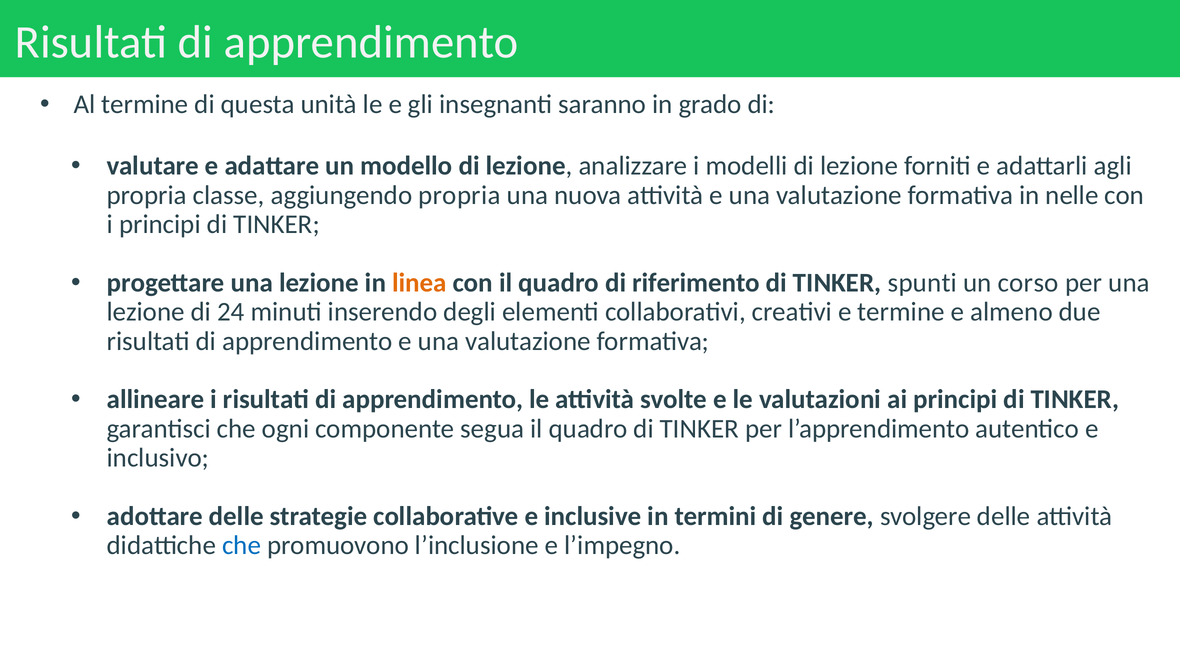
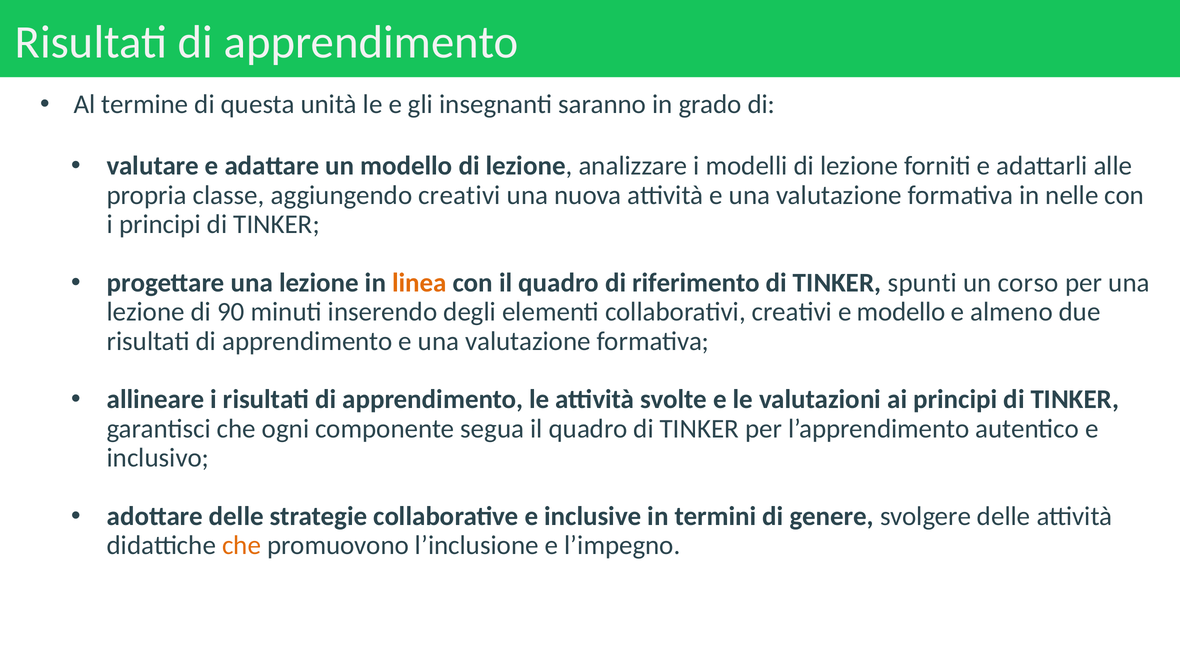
agli: agli -> alle
aggiungendo propria: propria -> creativi
24: 24 -> 90
e termine: termine -> modello
che at (242, 545) colour: blue -> orange
